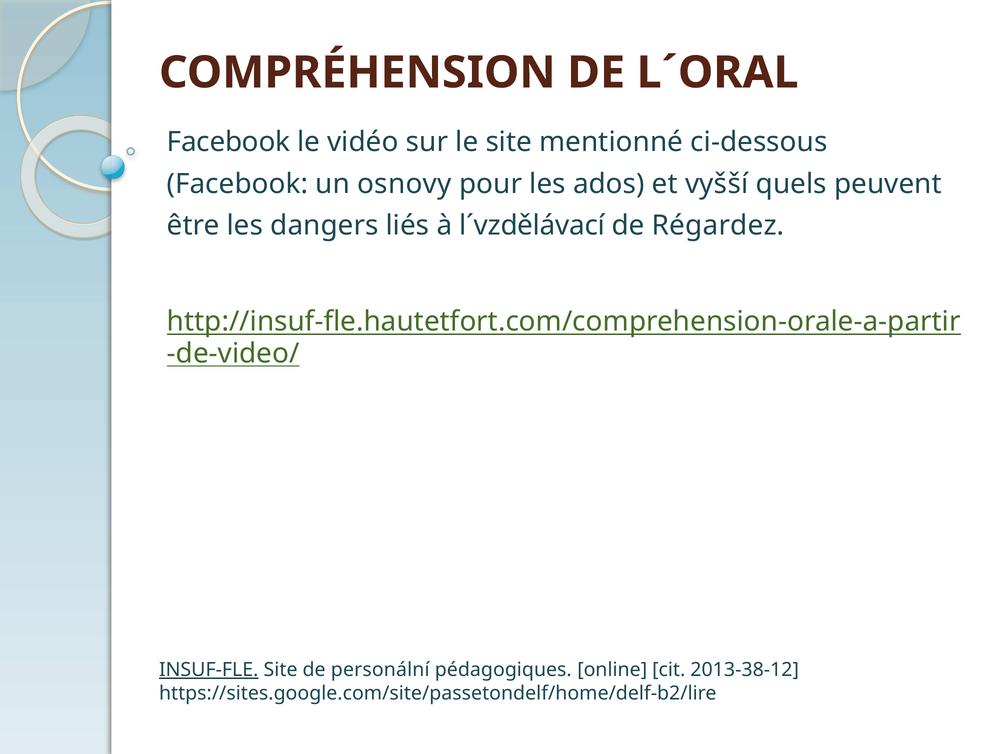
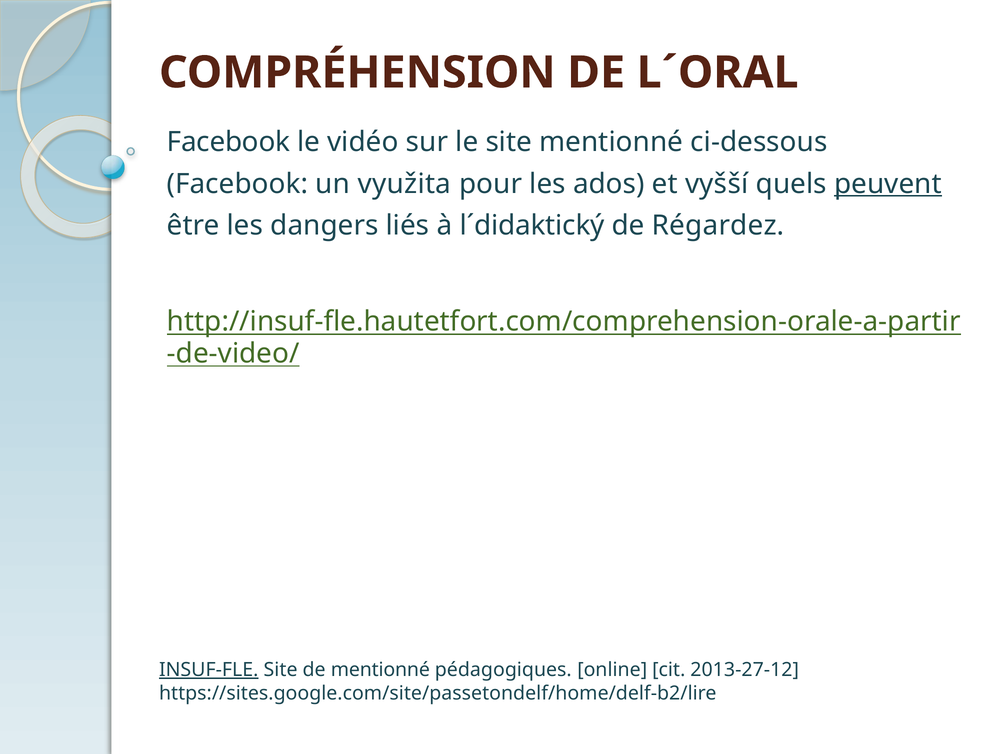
osnovy: osnovy -> využita
peuvent underline: none -> present
l´vzdělávací: l´vzdělávací -> l´didaktický
de personální: personální -> mentionné
2013-38-12: 2013-38-12 -> 2013-27-12
